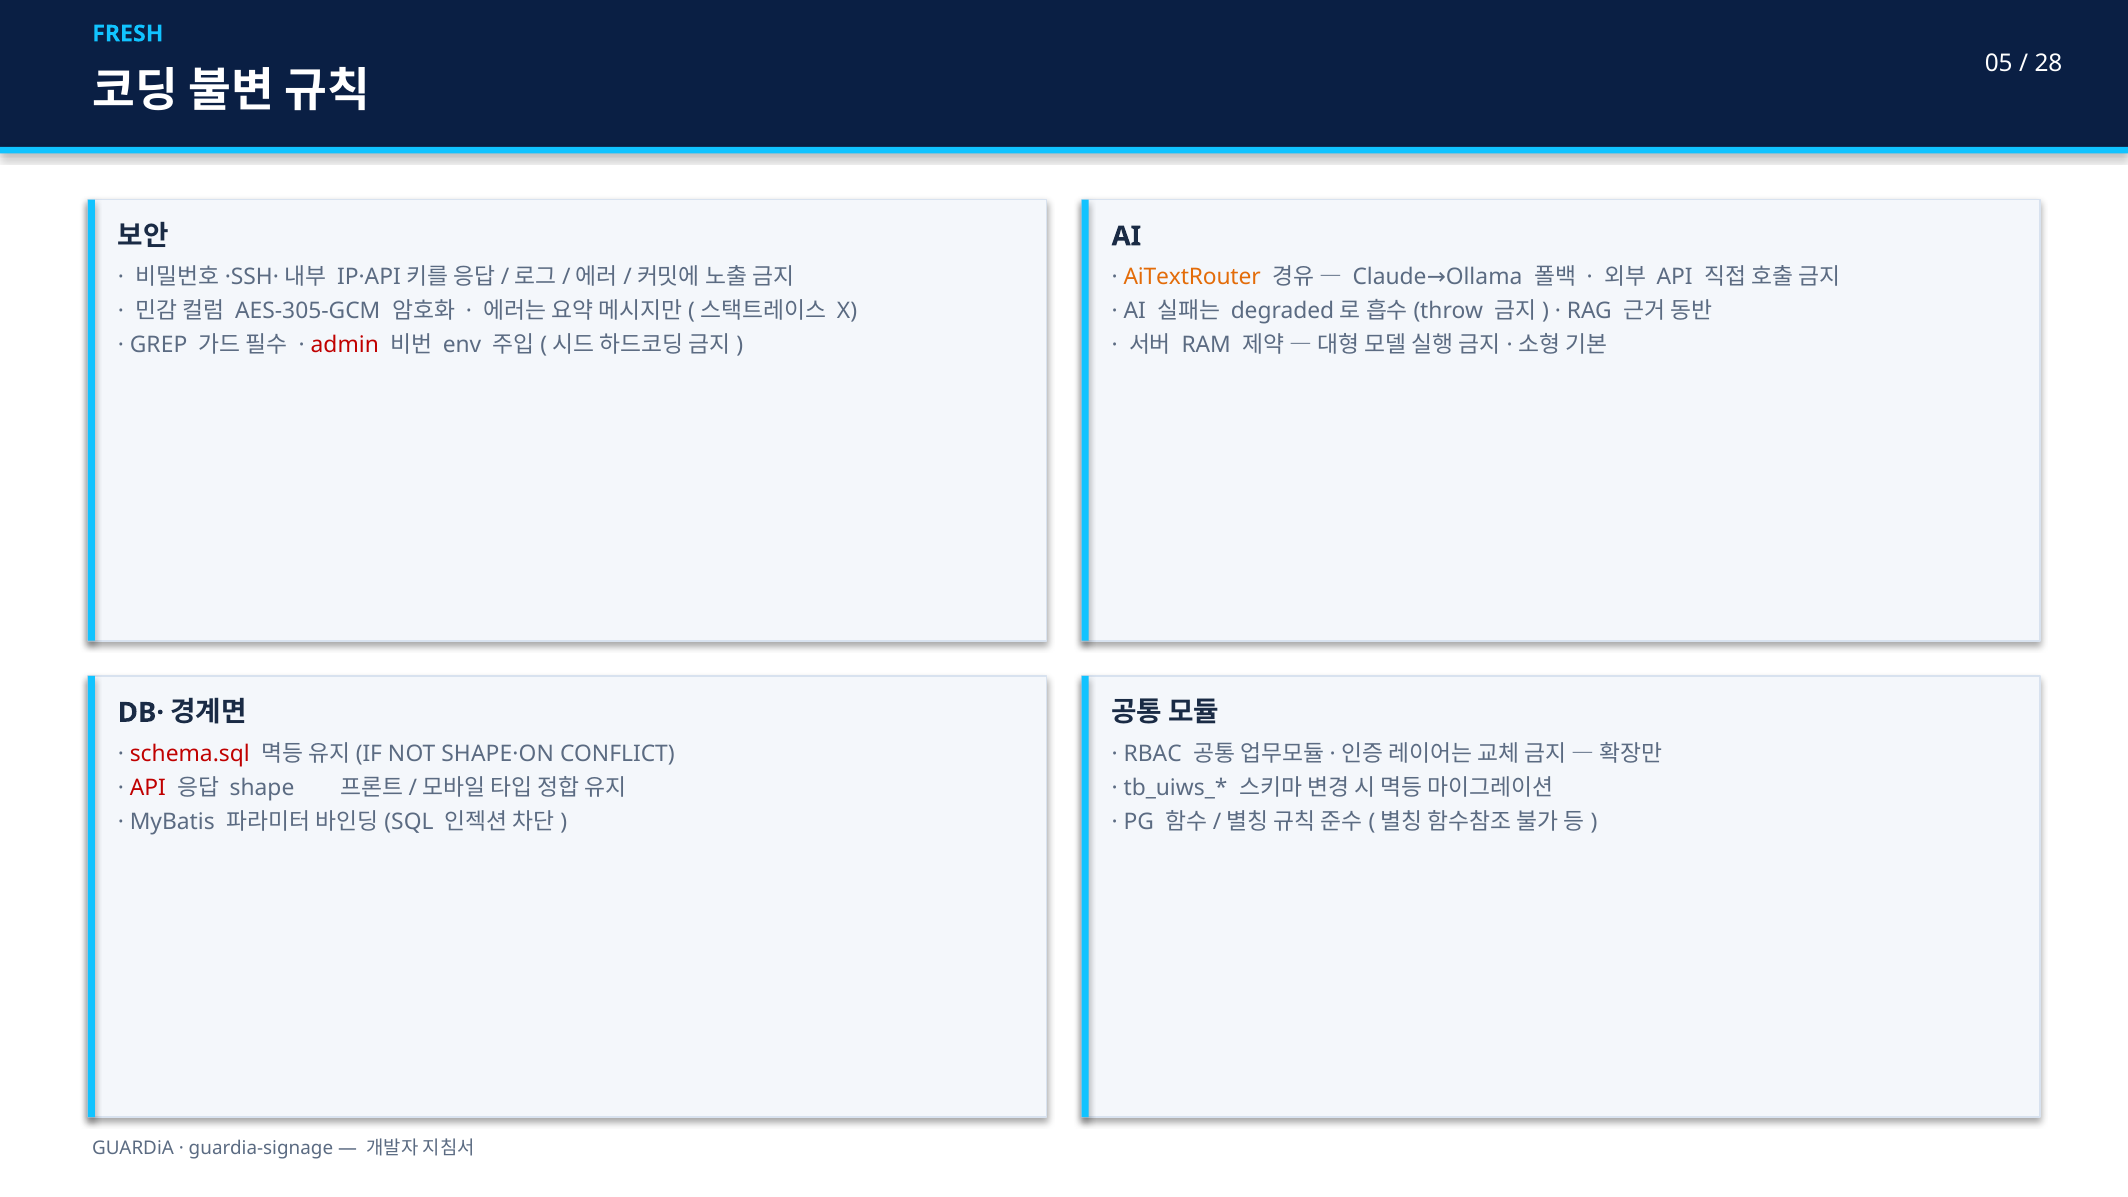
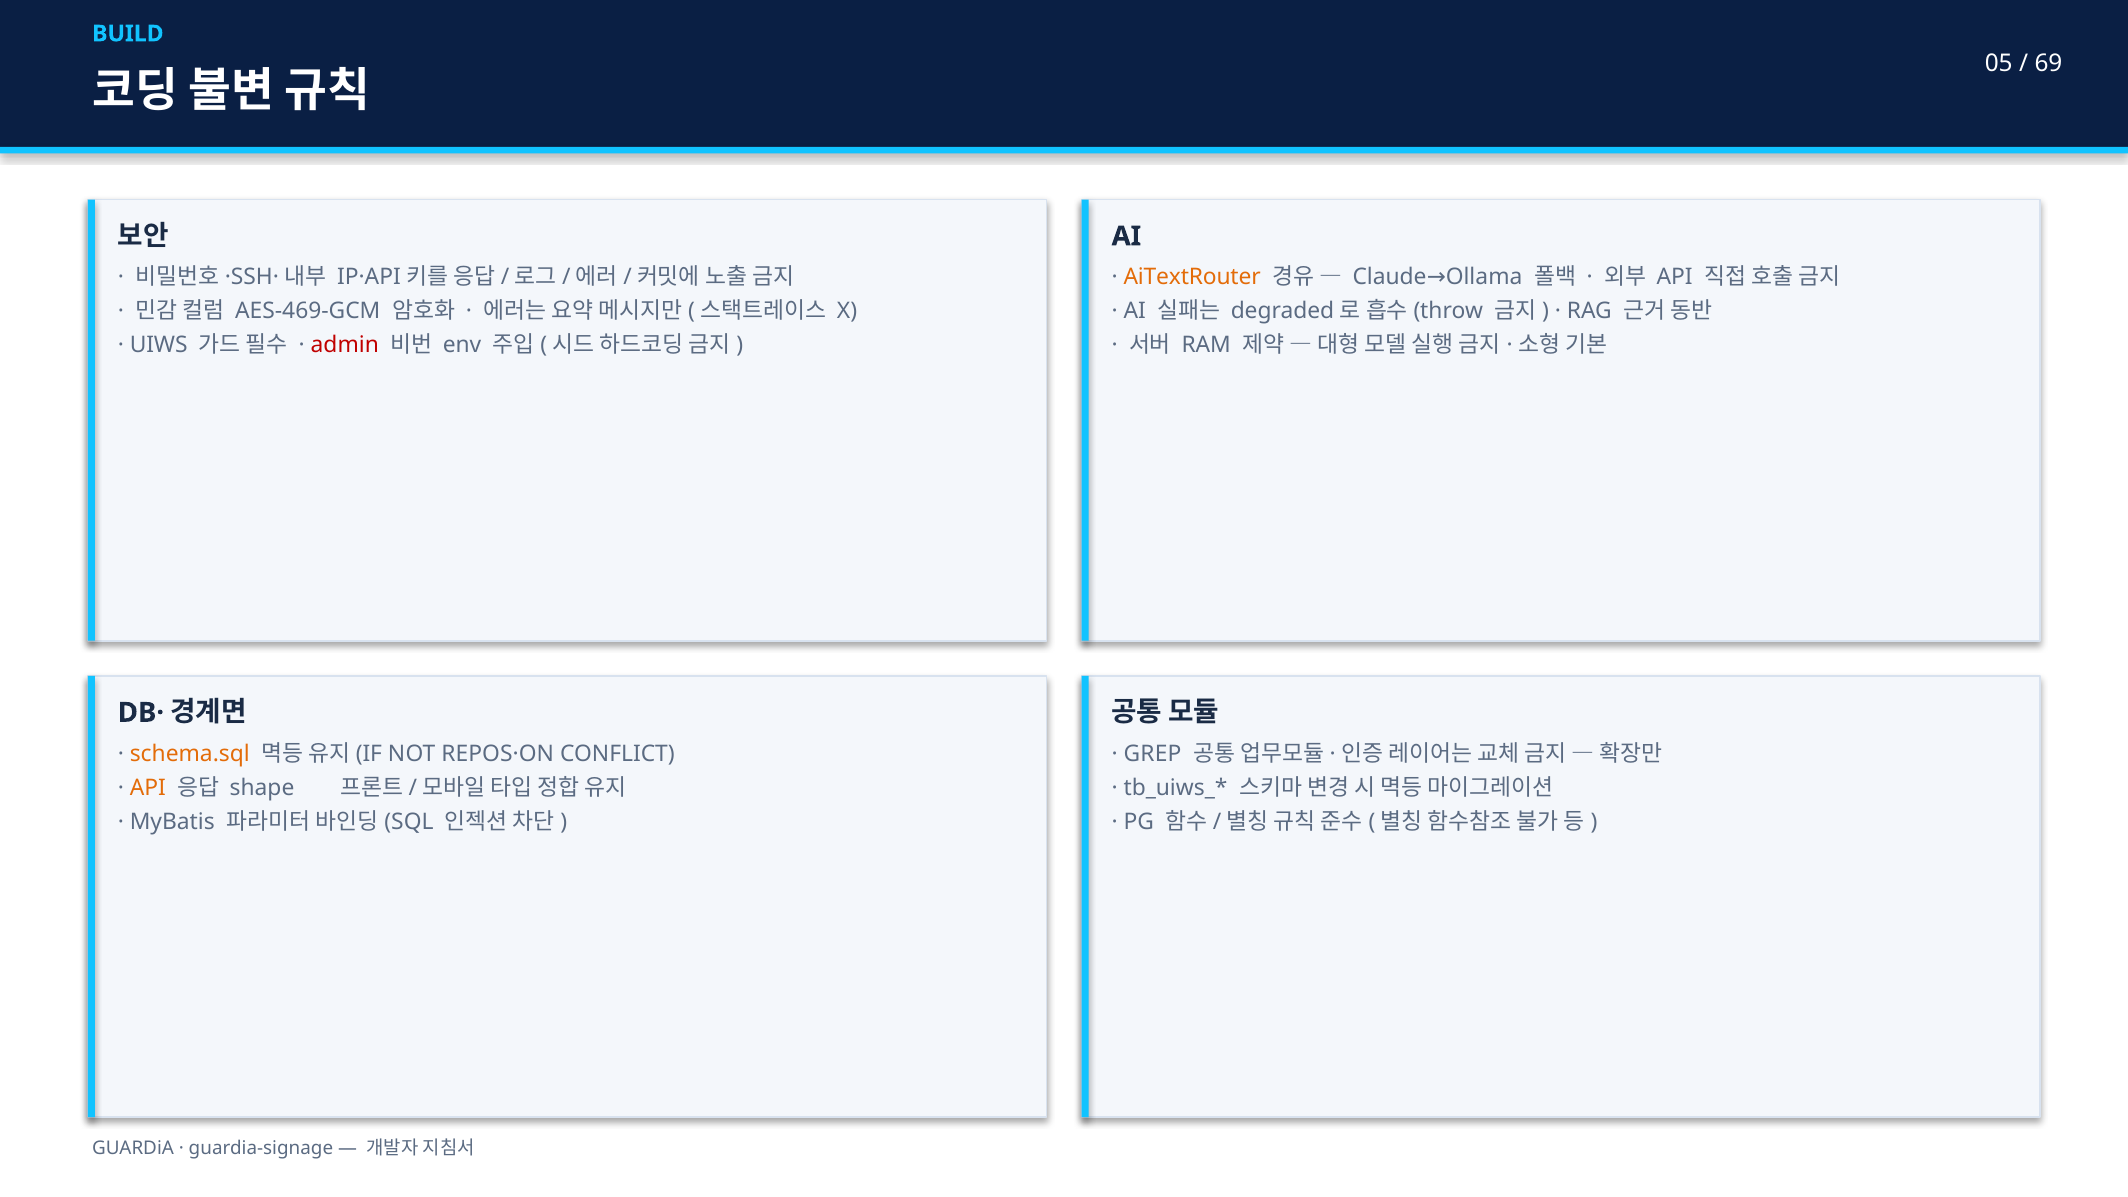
FRESH: FRESH -> BUILD
28: 28 -> 69
AES-305-GCM: AES-305-GCM -> AES-469-GCM
GREP: GREP -> UIWS
schema.sql colour: red -> orange
SHAPE·ON: SHAPE·ON -> REPOS·ON
RBAC: RBAC -> GREP
API at (148, 788) colour: red -> orange
